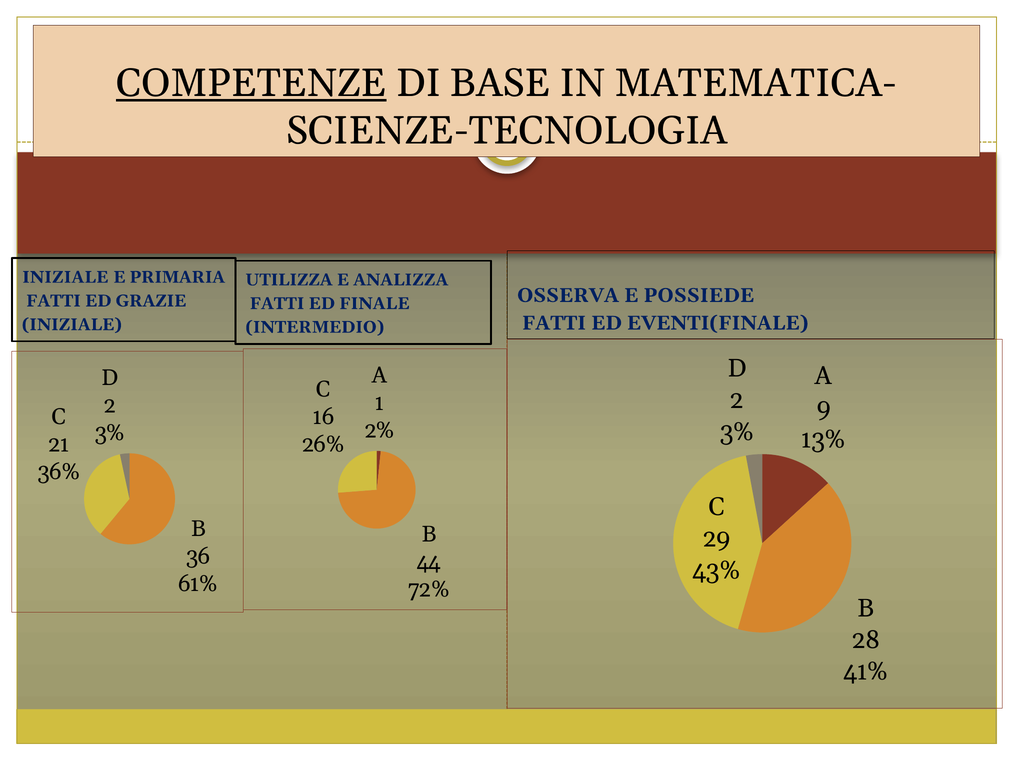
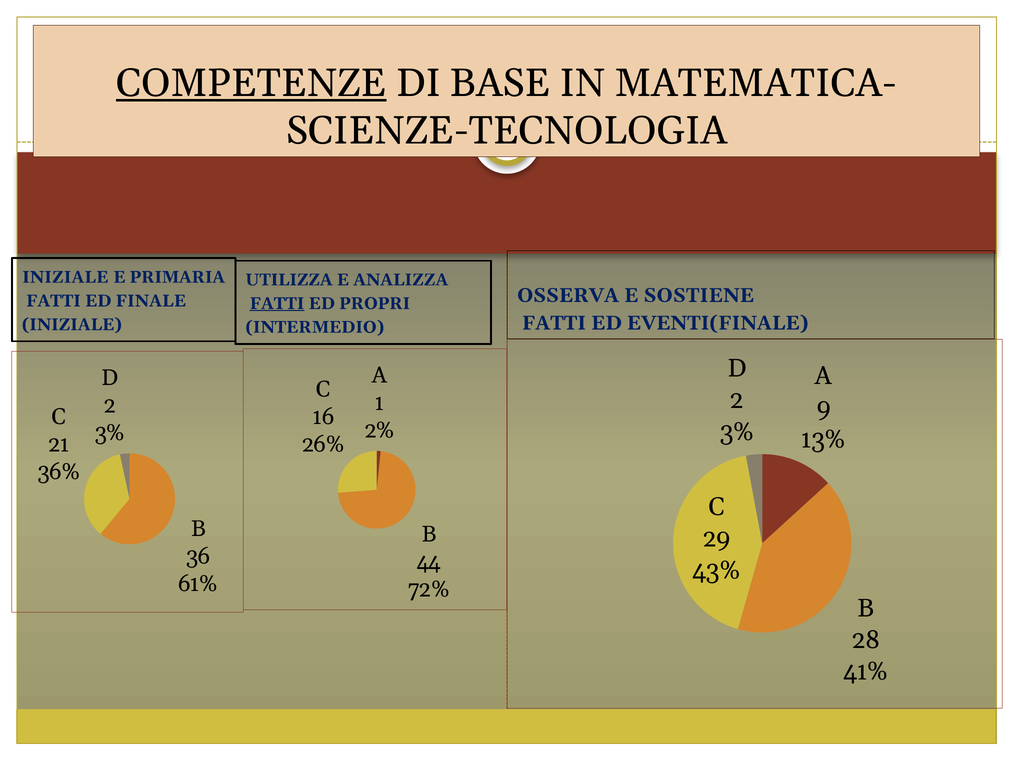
POSSIEDE: POSSIEDE -> SOSTIENE
GRAZIE: GRAZIE -> FINALE
FATTI at (277, 303) underline: none -> present
FINALE: FINALE -> PROPRI
